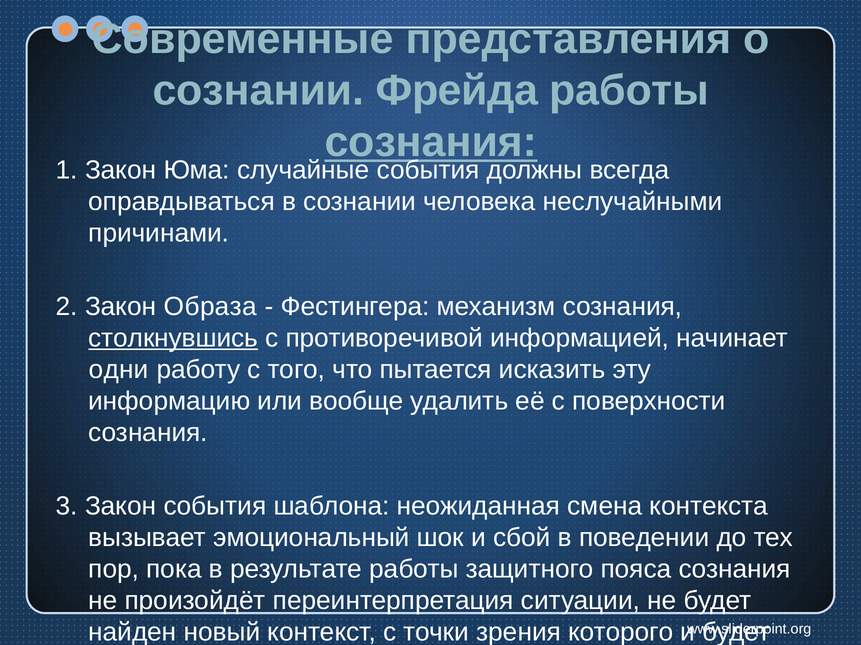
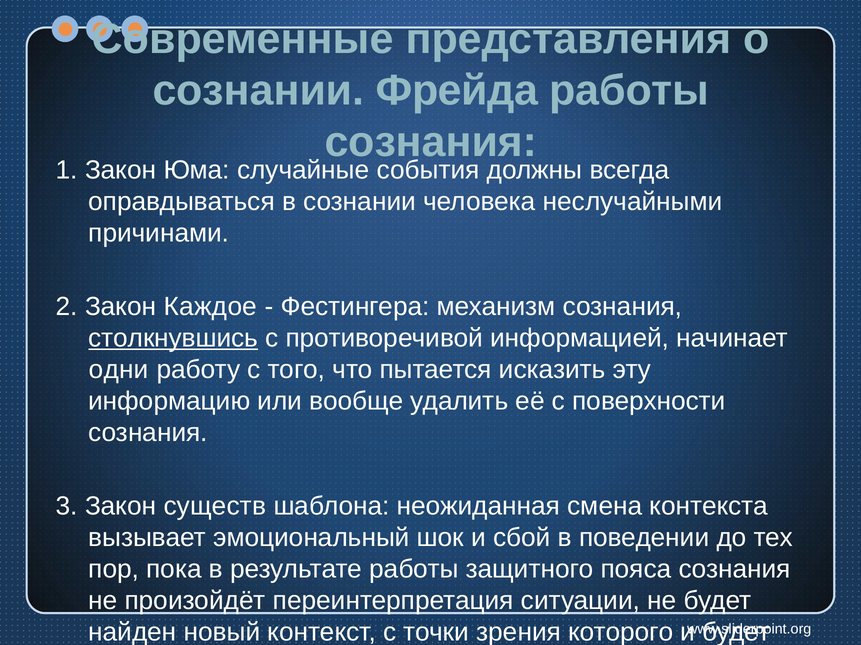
сознания at (431, 142) underline: present -> none
Образа: Образа -> Каждое
Закон события: события -> существ
